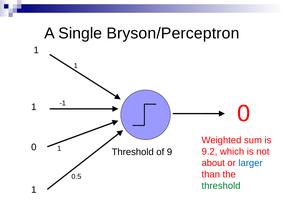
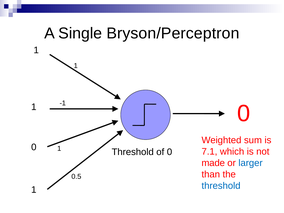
9.2: 9.2 -> 7.1
of 9: 9 -> 0
about: about -> made
threshold at (221, 186) colour: green -> blue
